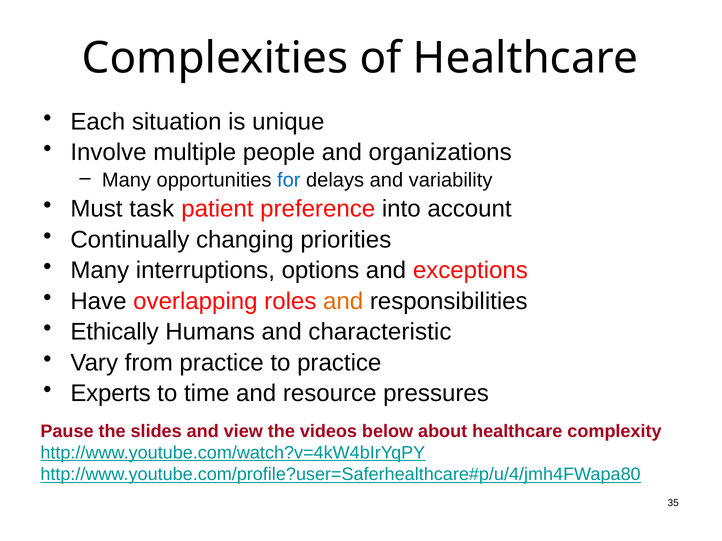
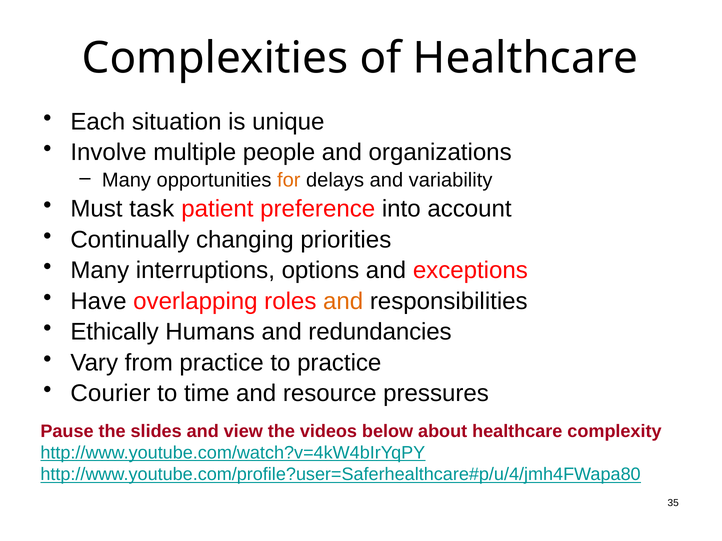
for colour: blue -> orange
characteristic: characteristic -> redundancies
Experts: Experts -> Courier
